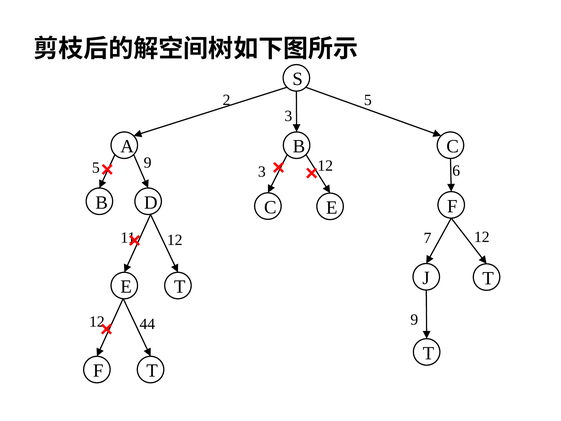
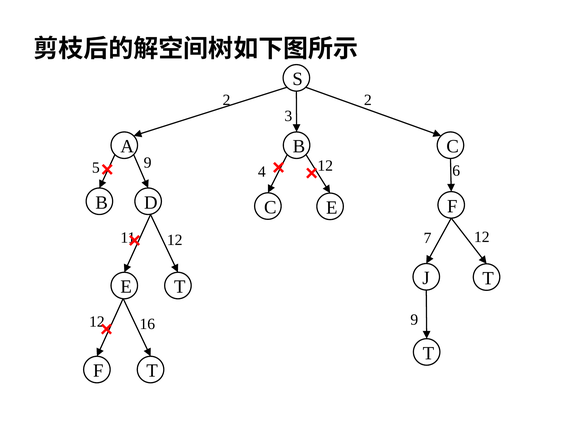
2 5: 5 -> 2
3 at (262, 172): 3 -> 4
44: 44 -> 16
